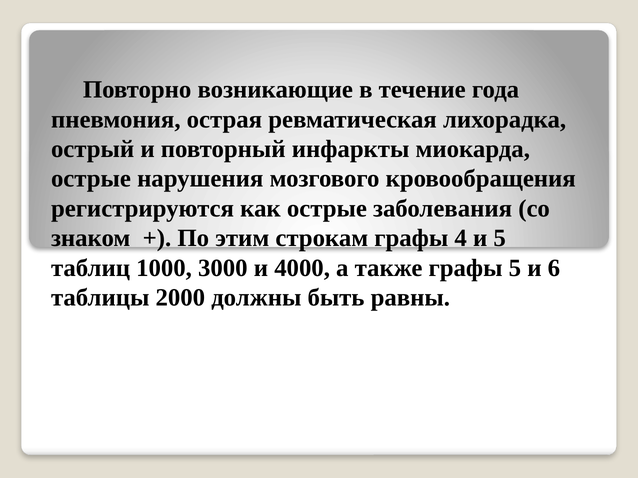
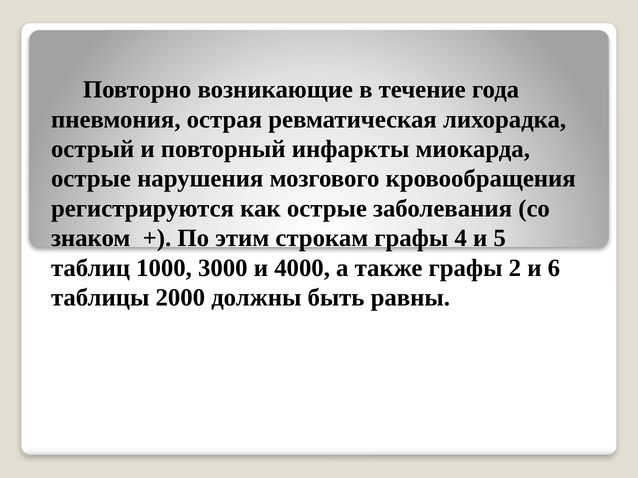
графы 5: 5 -> 2
